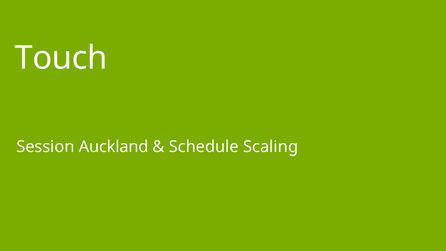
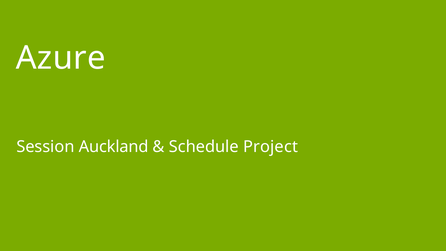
Touch: Touch -> Azure
Scaling: Scaling -> Project
